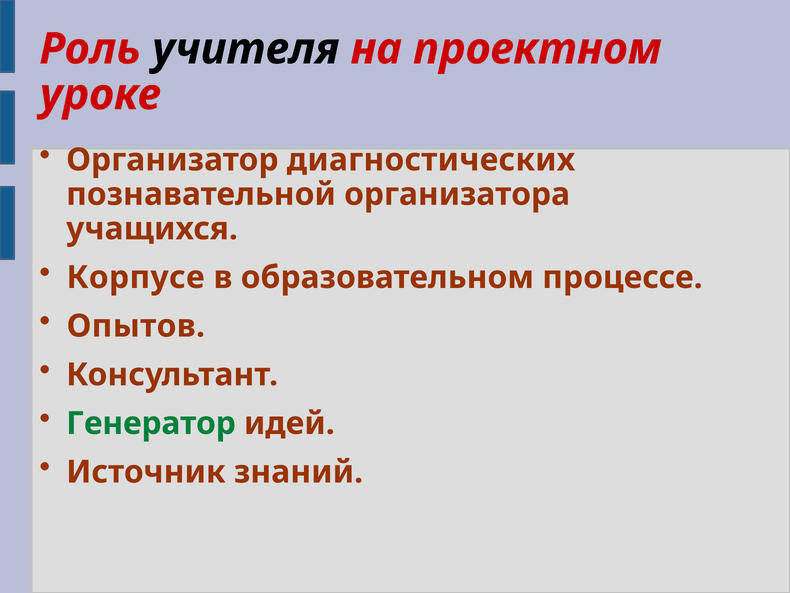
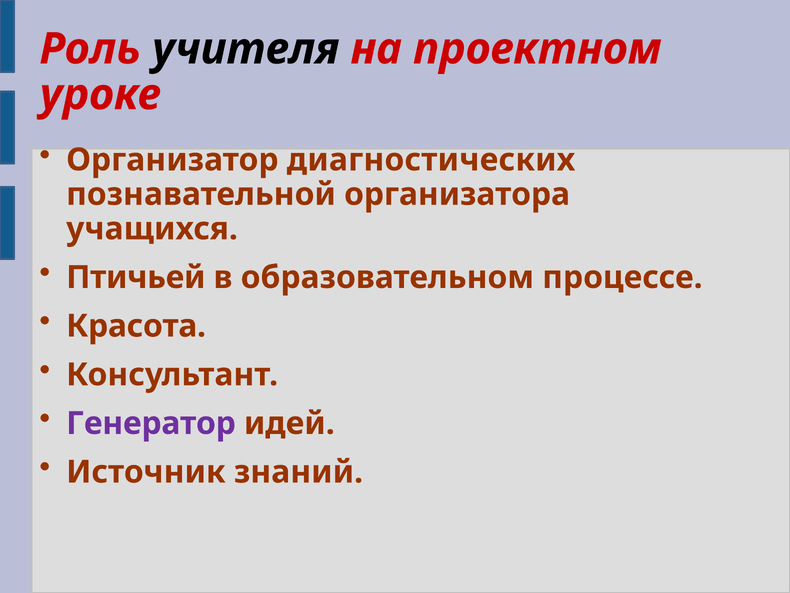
Корпусе: Корпусе -> Птичьей
Опытов: Опытов -> Красота
Генератор colour: green -> purple
